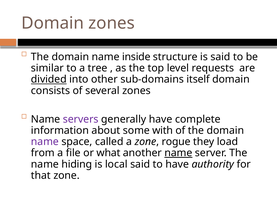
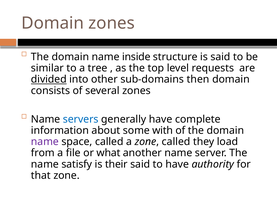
itself: itself -> then
servers colour: purple -> blue
zone rogue: rogue -> called
name at (178, 153) underline: present -> none
hiding: hiding -> satisfy
local: local -> their
